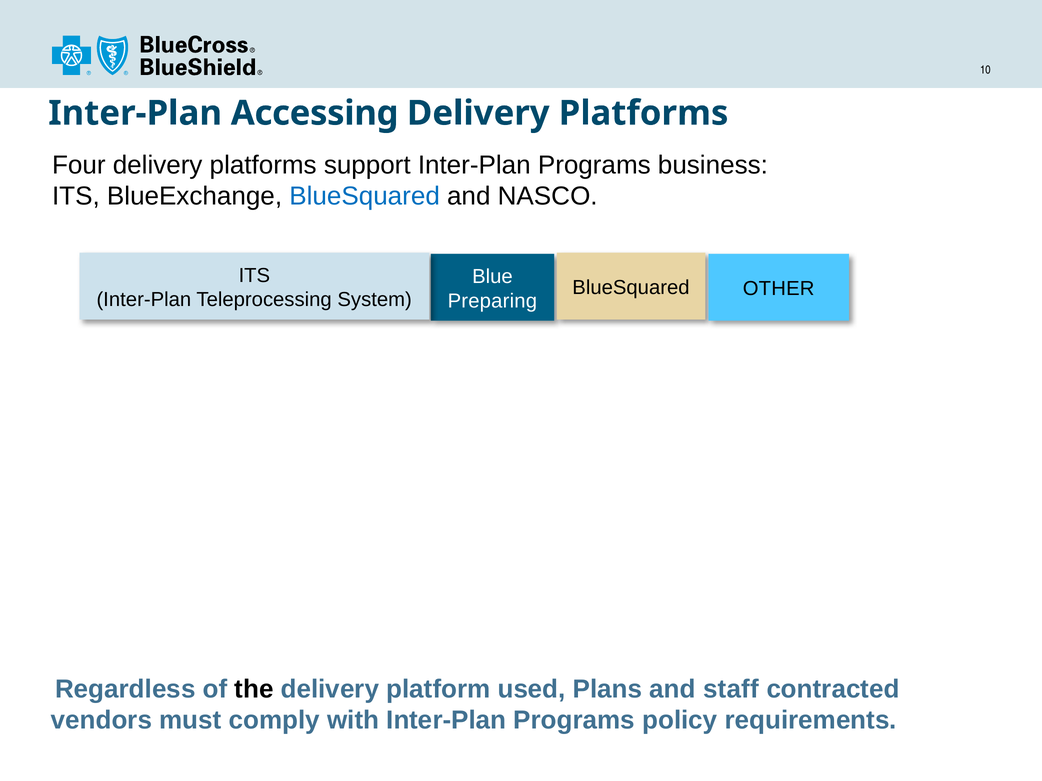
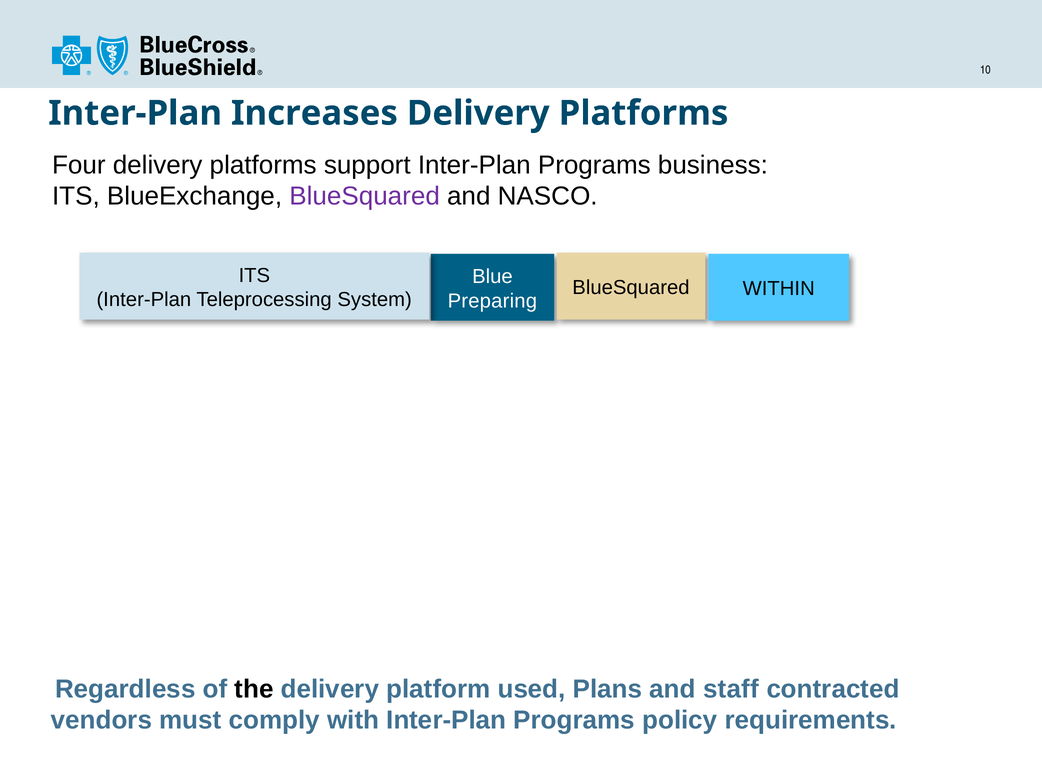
Accessing: Accessing -> Increases
BlueSquared at (365, 196) colour: blue -> purple
OTHER: OTHER -> WITHIN
